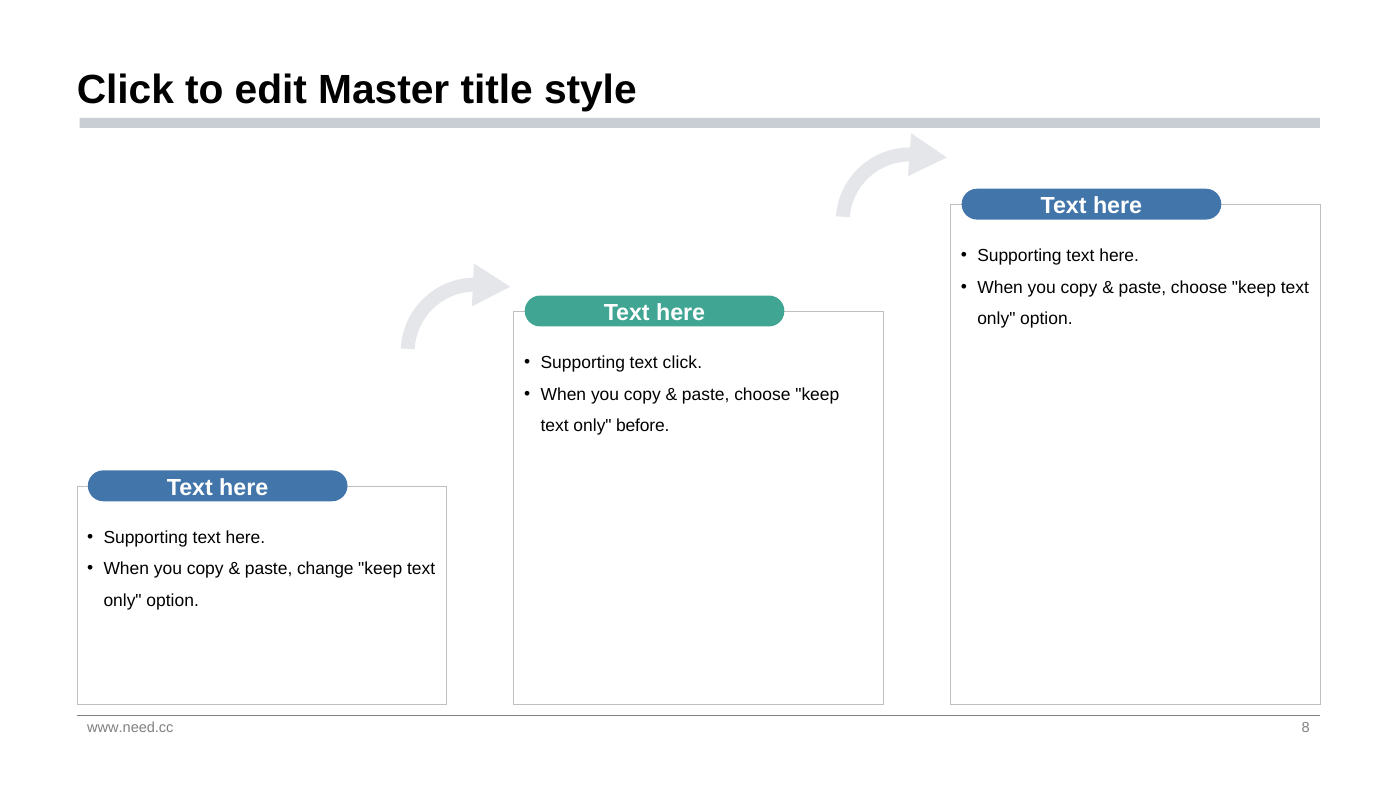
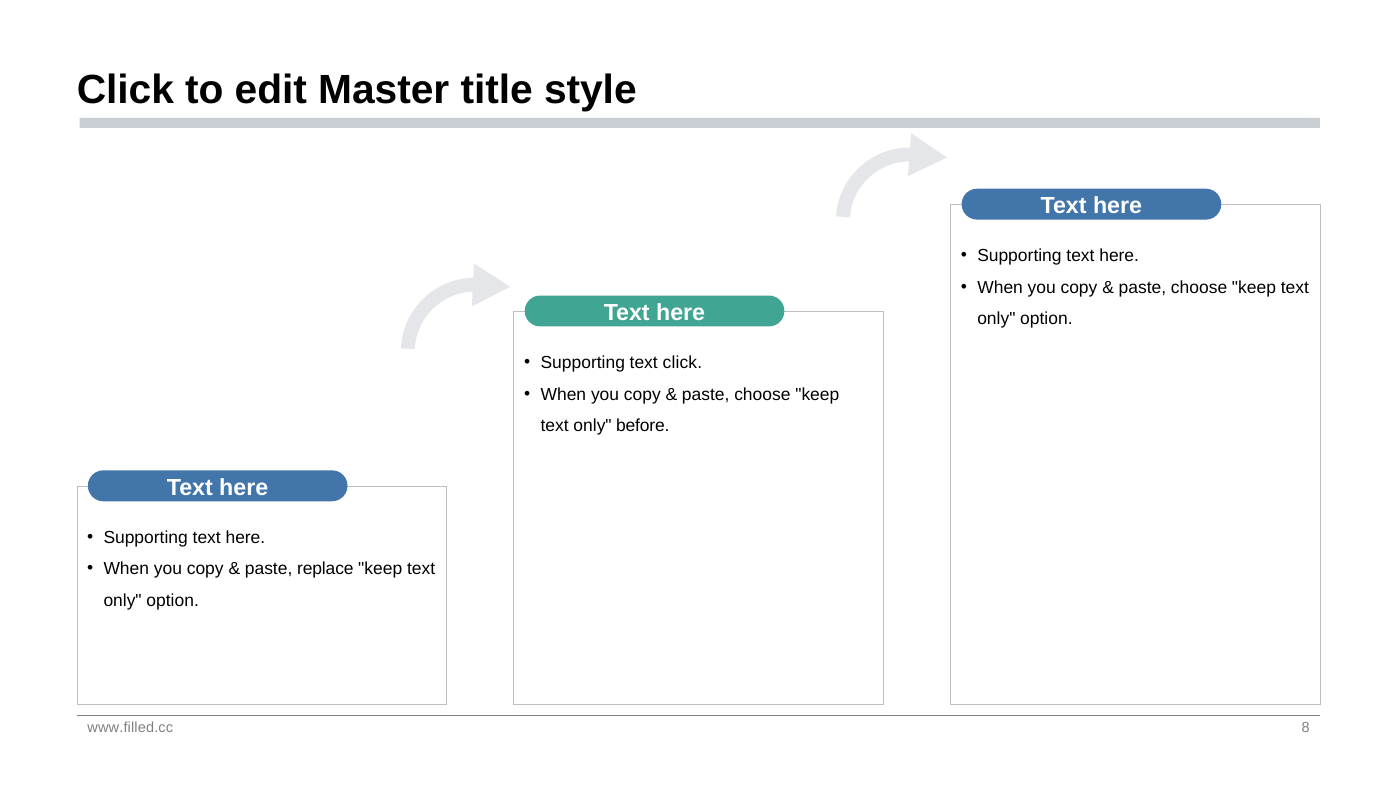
change: change -> replace
www.need.cc: www.need.cc -> www.filled.cc
